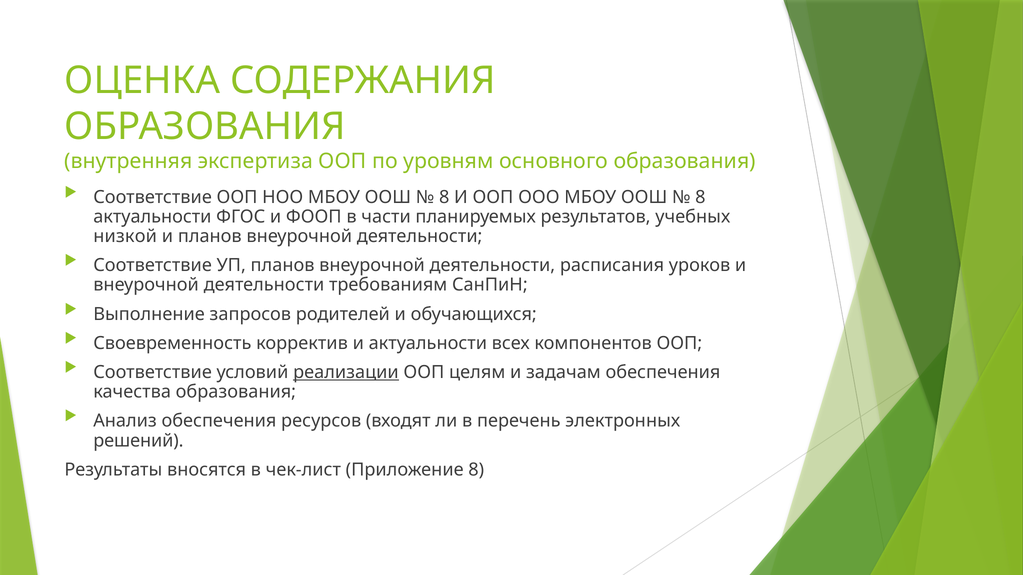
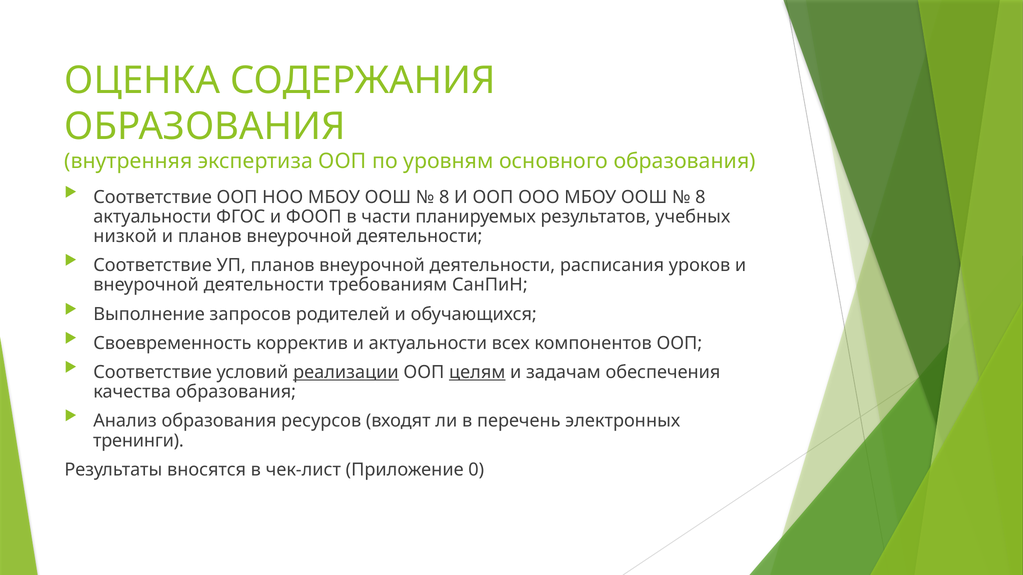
целям underline: none -> present
Анализ обеспечения: обеспечения -> образования
решений: решений -> тренинги
Приложение 8: 8 -> 0
